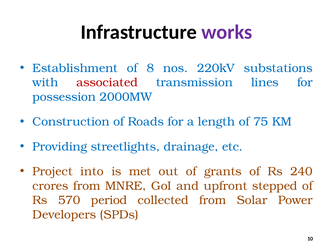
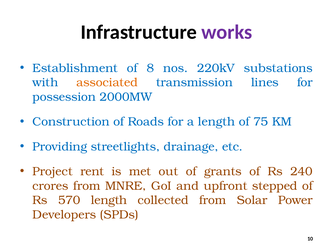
associated colour: red -> orange
into: into -> rent
570 period: period -> length
